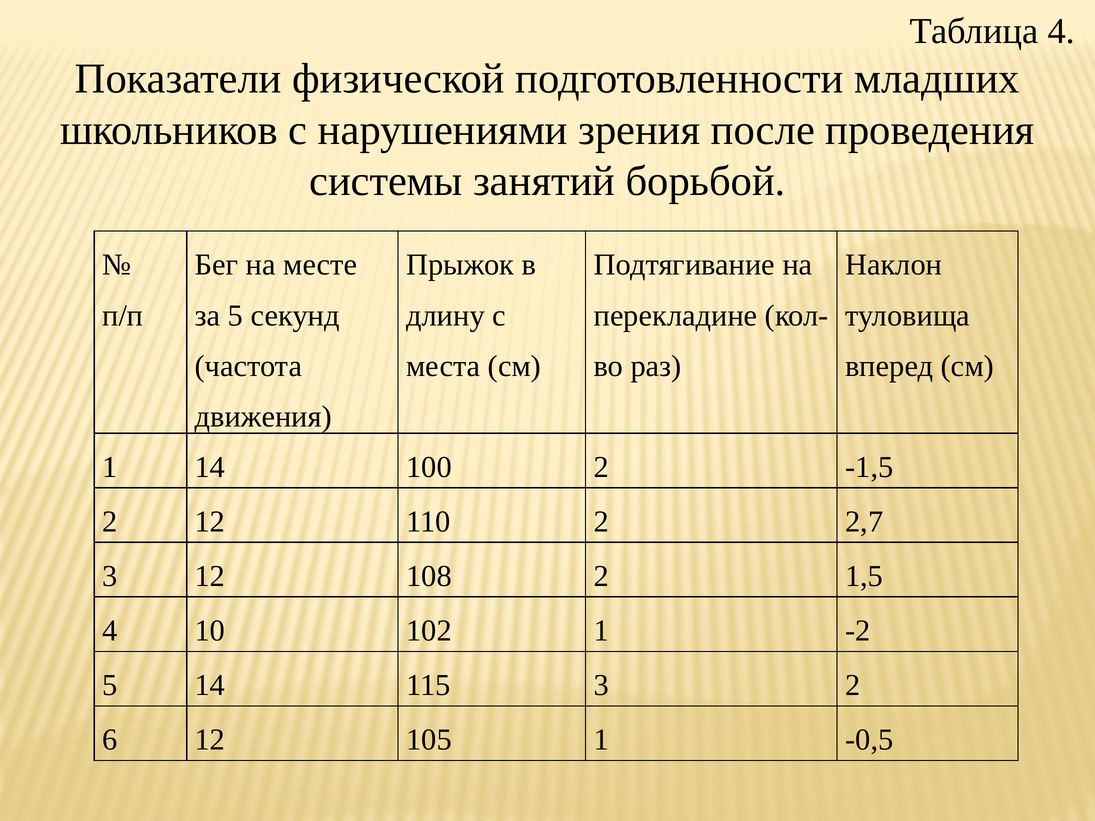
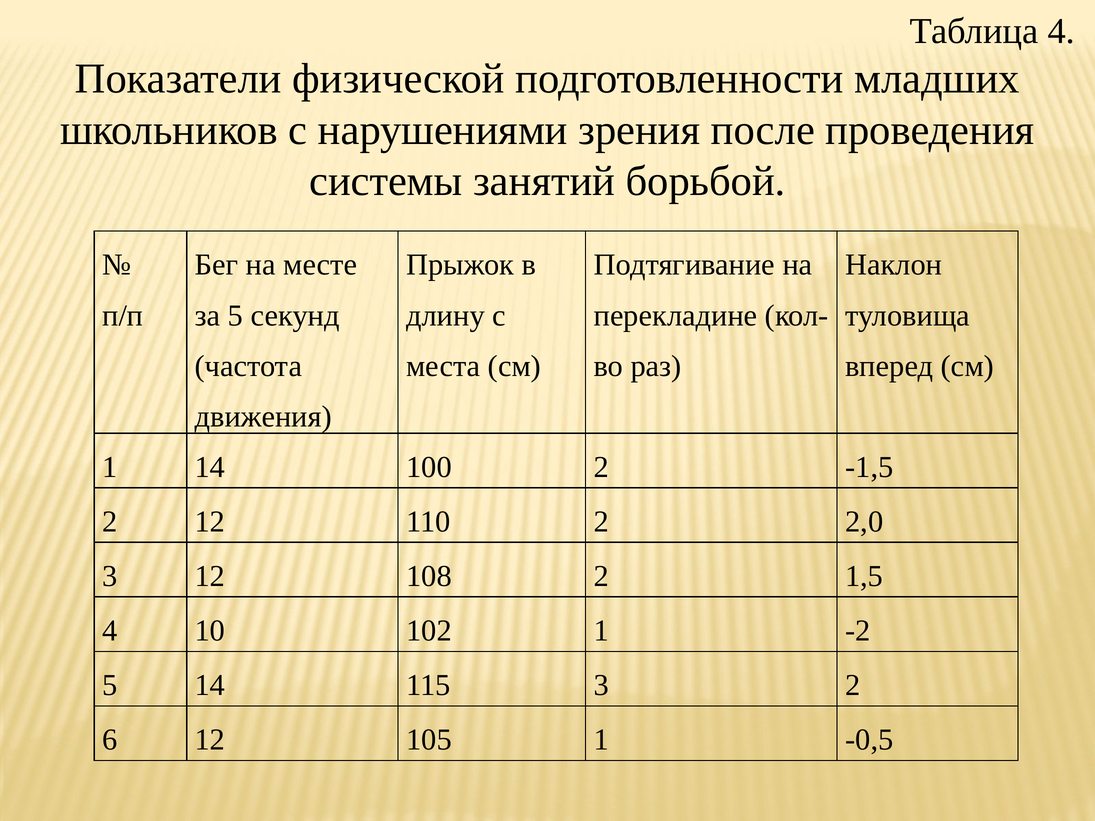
2,7: 2,7 -> 2,0
